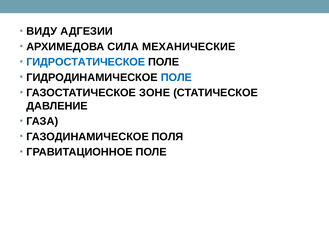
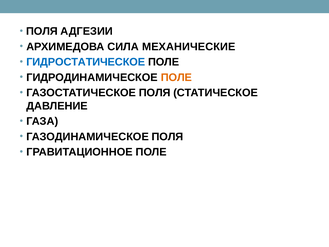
ВИДУ at (42, 31): ВИДУ -> ПОЛЯ
ПОЛЕ at (176, 77) colour: blue -> orange
ГАЗОСТАТИЧЕСКОЕ ЗОНЕ: ЗОНЕ -> ПОЛЯ
